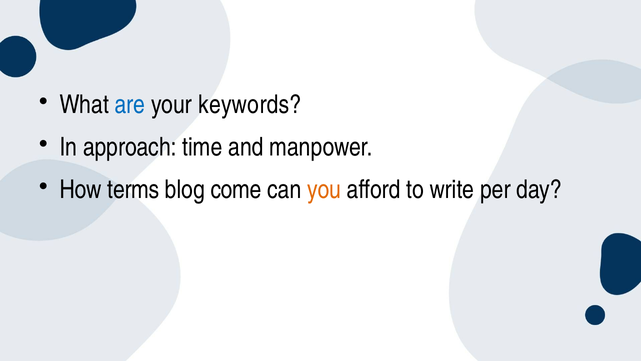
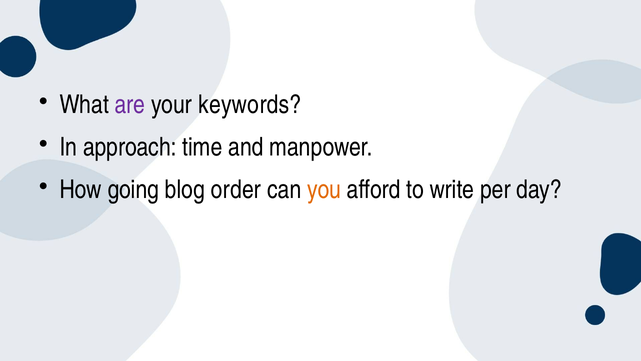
are colour: blue -> purple
terms: terms -> going
come: come -> order
